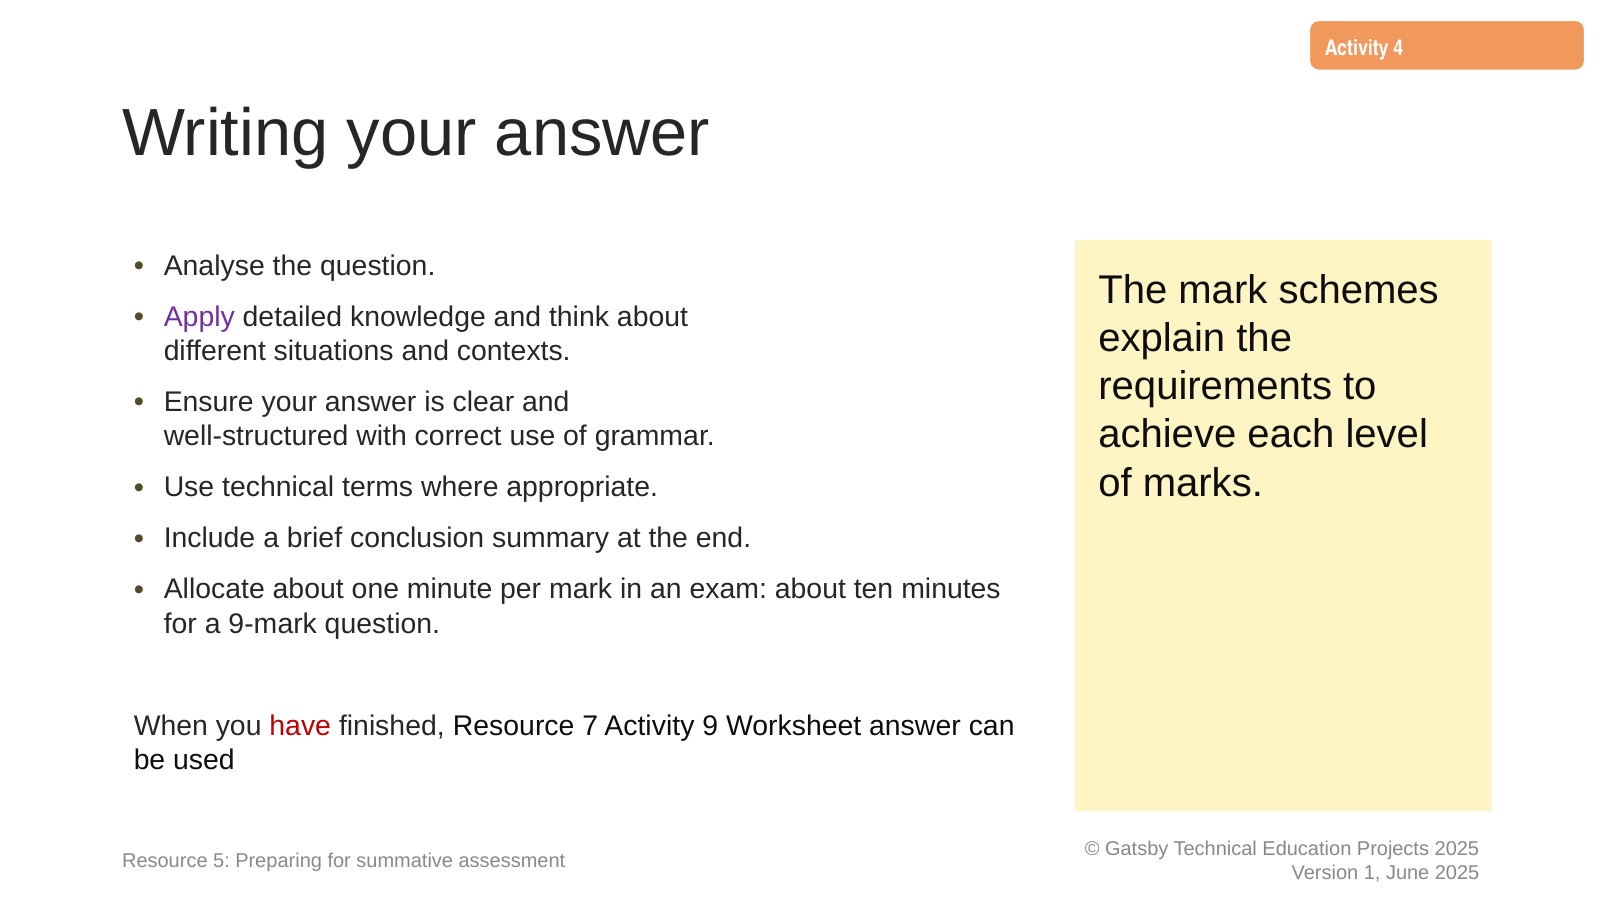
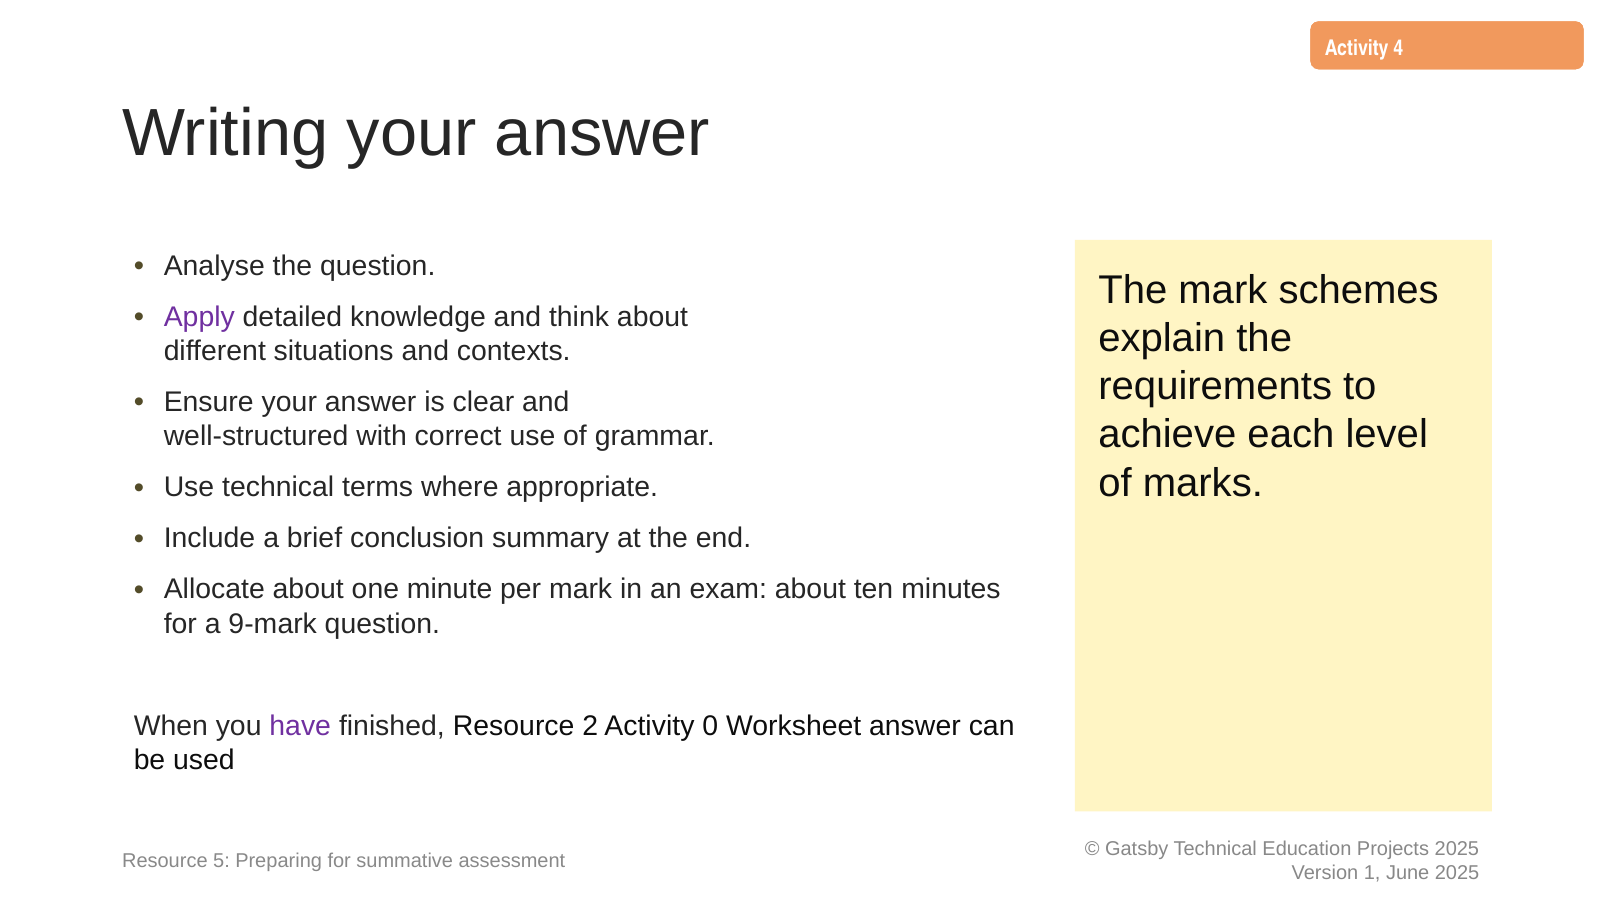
have colour: red -> purple
7: 7 -> 2
9: 9 -> 0
